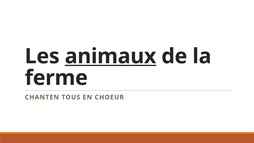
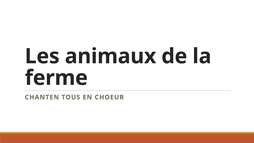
animaux underline: present -> none
